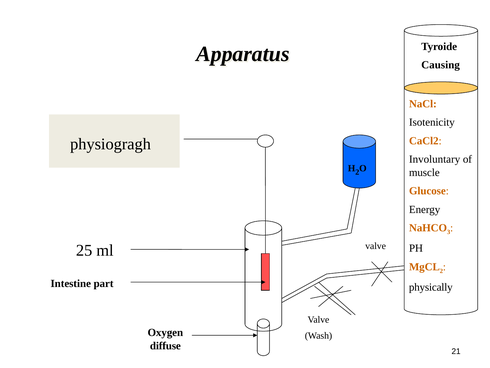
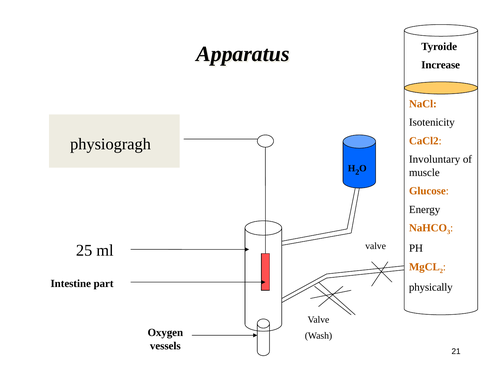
Causing: Causing -> Increase
diffuse: diffuse -> vessels
